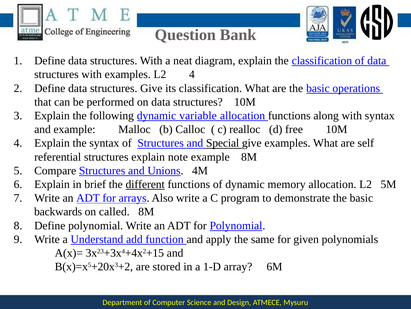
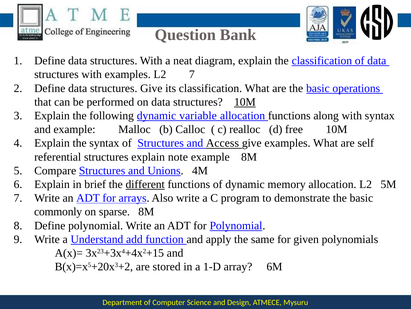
L2 4: 4 -> 7
10M at (245, 102) underline: none -> present
Special: Special -> Access
backwards: backwards -> commonly
called: called -> sparse
